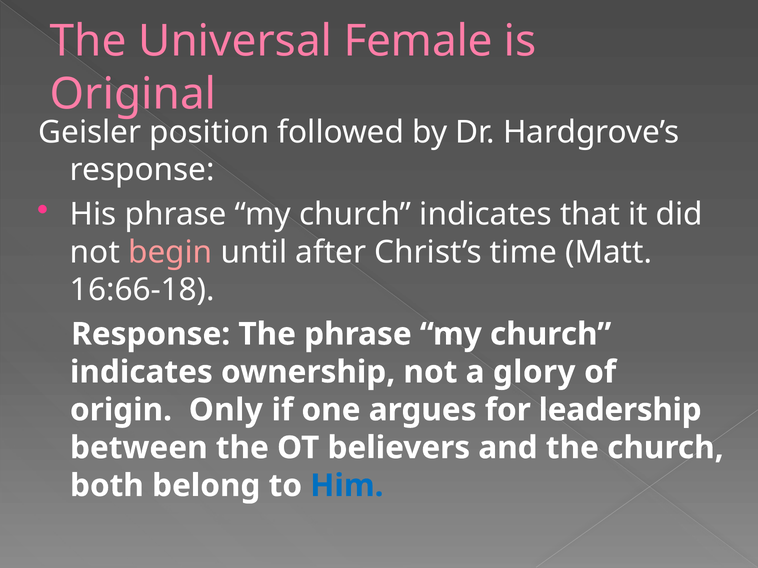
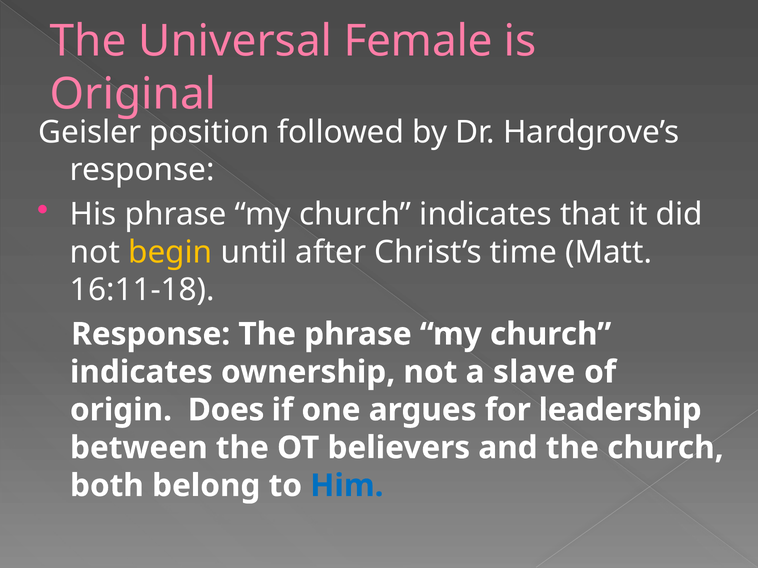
begin colour: pink -> yellow
16:66-18: 16:66-18 -> 16:11-18
glory: glory -> slave
Only: Only -> Does
